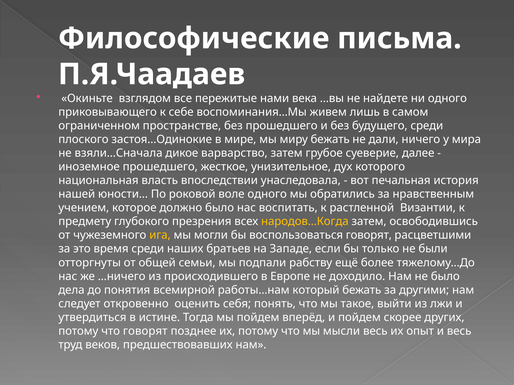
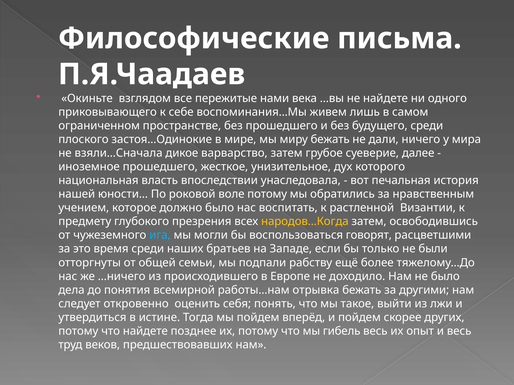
воле одного: одного -> потому
ига colour: yellow -> light blue
который: который -> отрывка
что говорят: говорят -> найдете
мысли: мысли -> гибель
